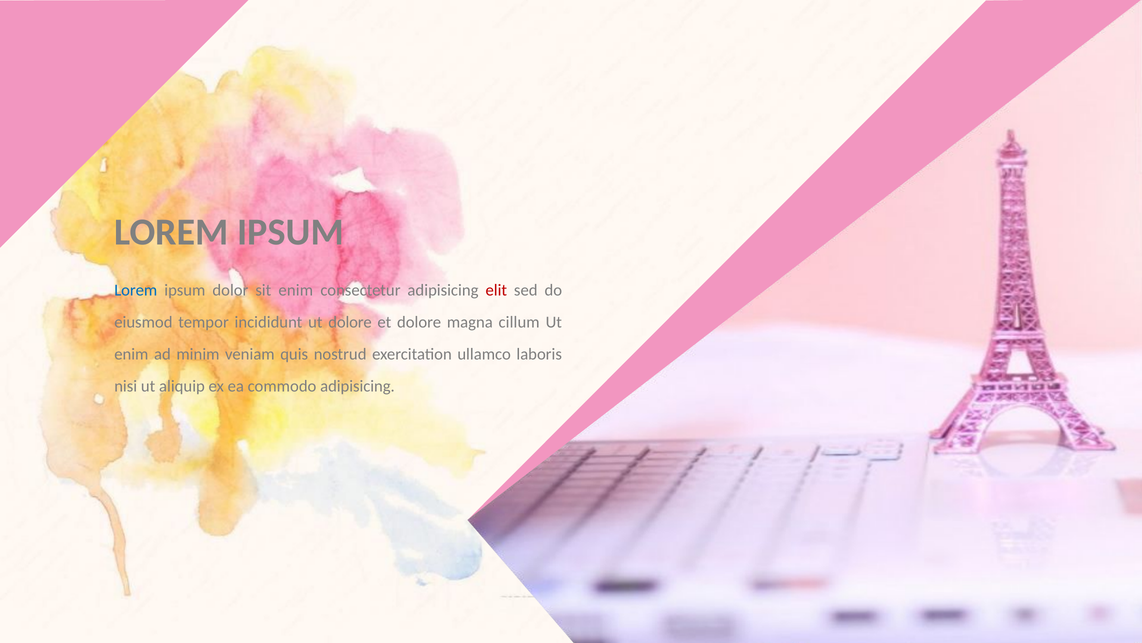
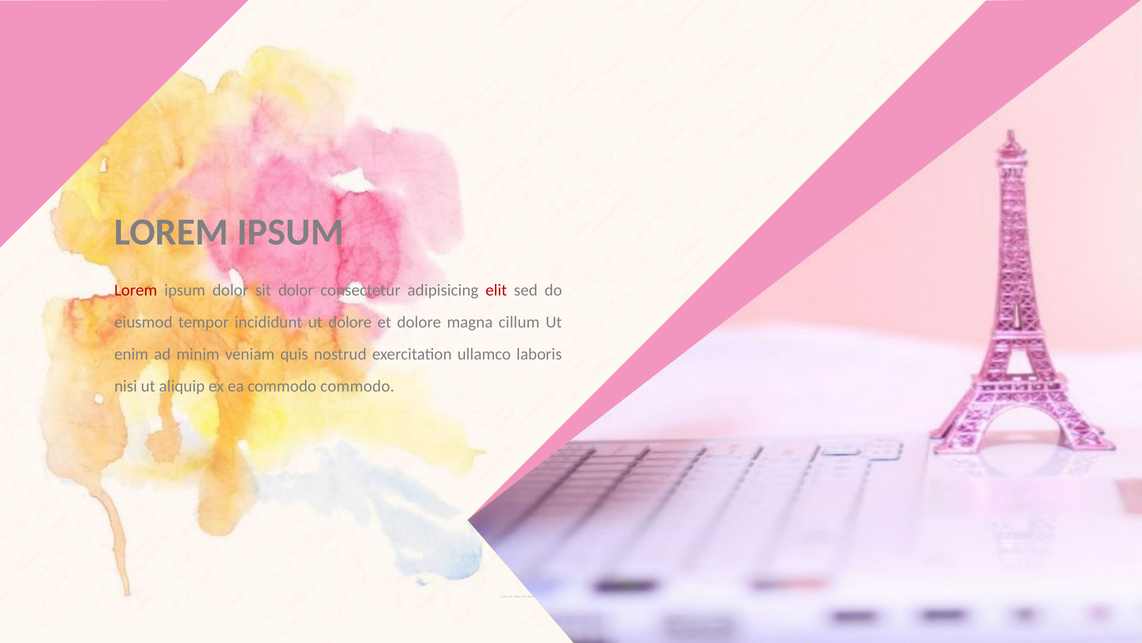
Lorem at (136, 290) colour: blue -> red
sit enim: enim -> dolor
commodo adipisicing: adipisicing -> commodo
